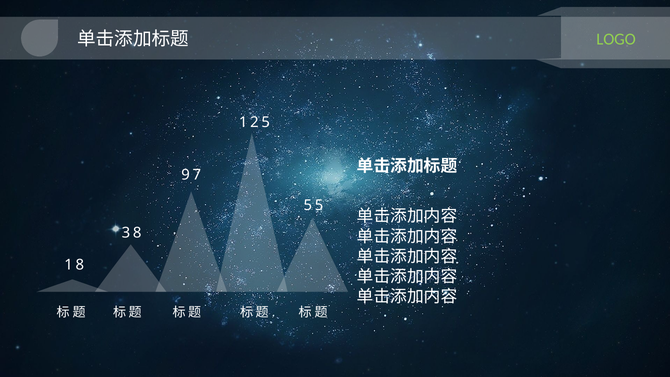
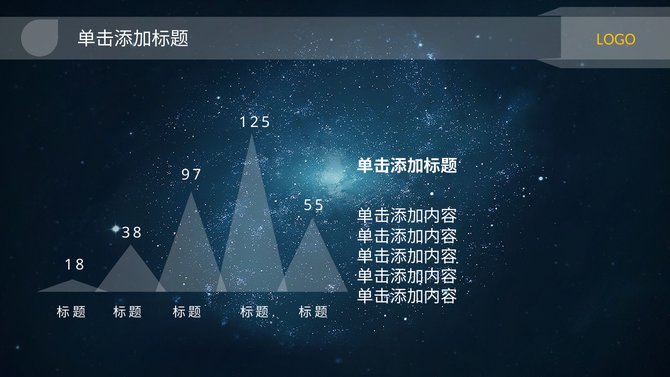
LOGO colour: light green -> yellow
